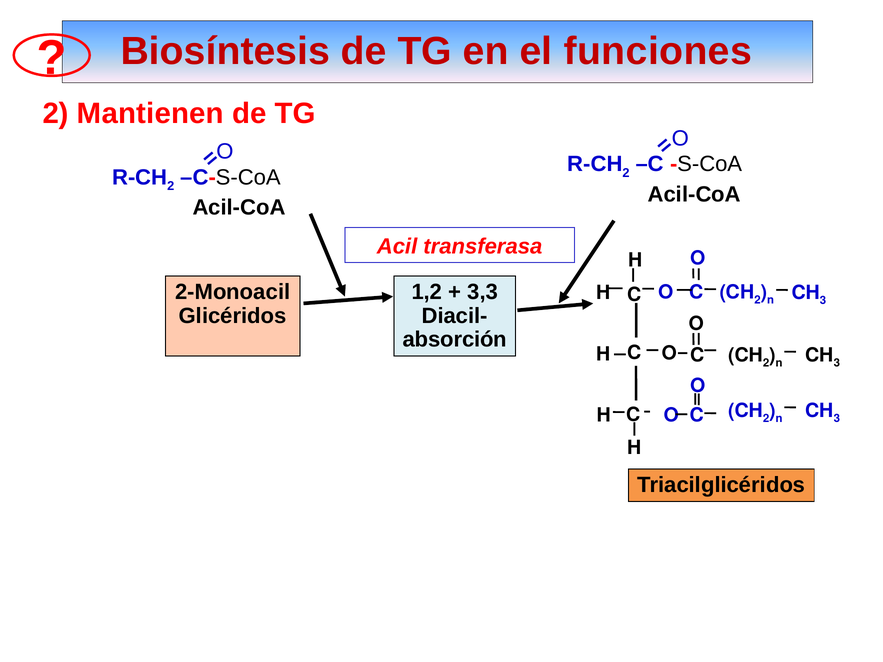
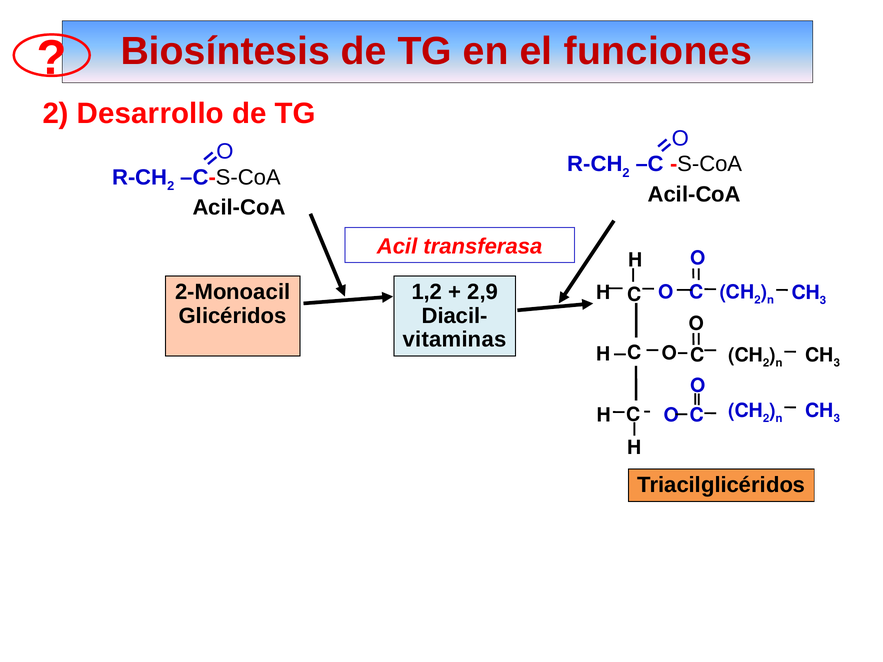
Mantienen: Mantienen -> Desarrollo
3,3: 3,3 -> 2,9
absorción: absorción -> vitaminas
